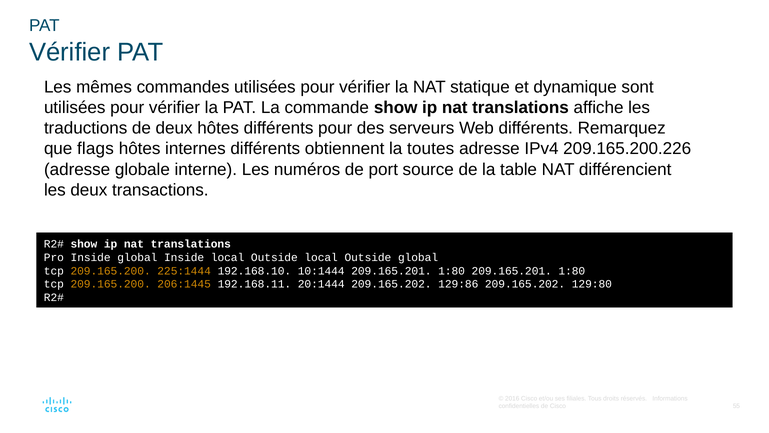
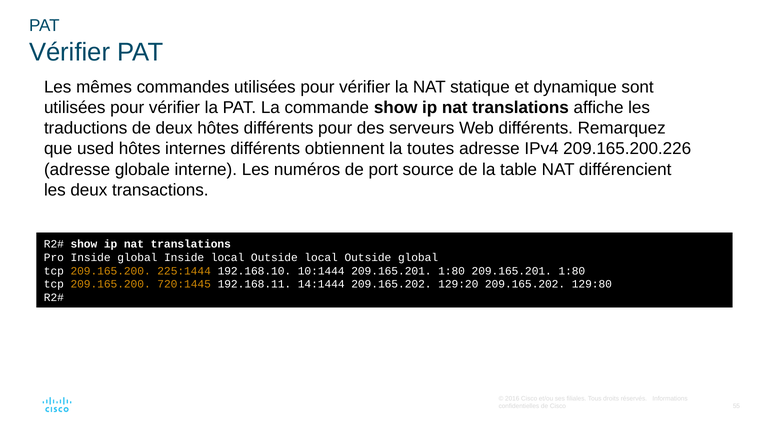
flags: flags -> used
206:1445: 206:1445 -> 720:1445
20:1444: 20:1444 -> 14:1444
129:86: 129:86 -> 129:20
